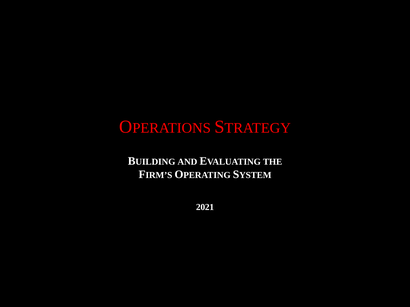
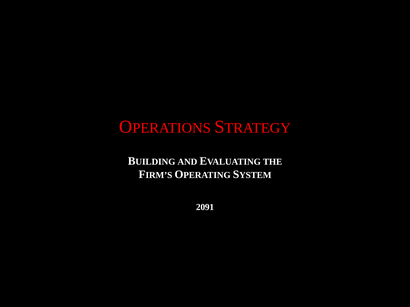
2021: 2021 -> 2091
